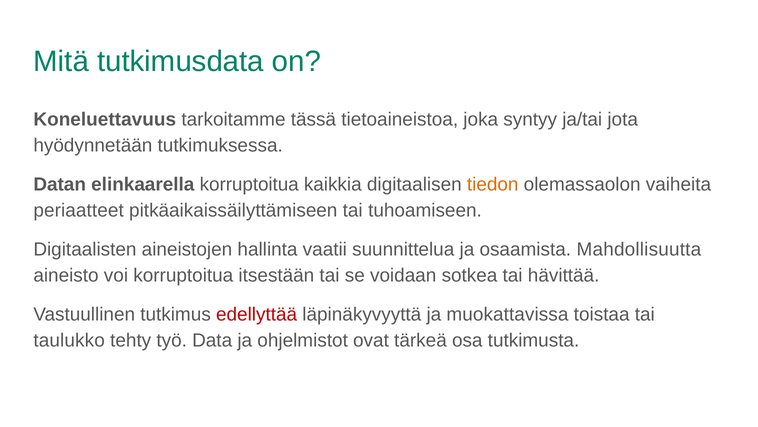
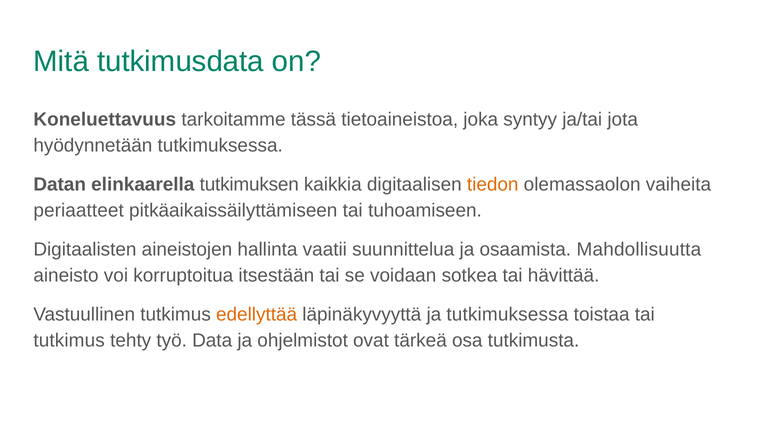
elinkaarella korruptoitua: korruptoitua -> tutkimuksen
edellyttää colour: red -> orange
ja muokattavissa: muokattavissa -> tutkimuksessa
taulukko at (69, 340): taulukko -> tutkimus
